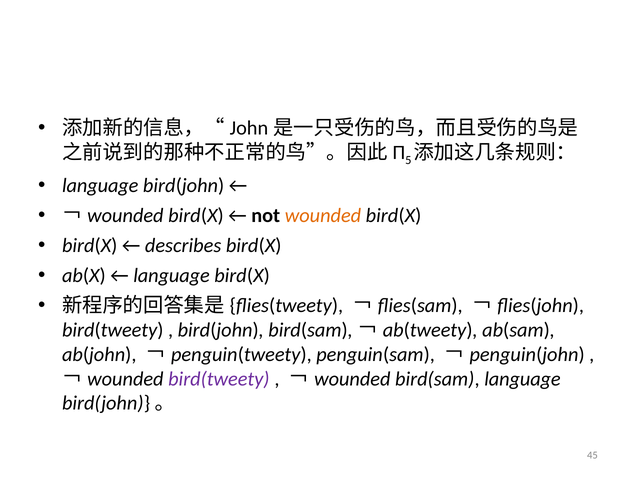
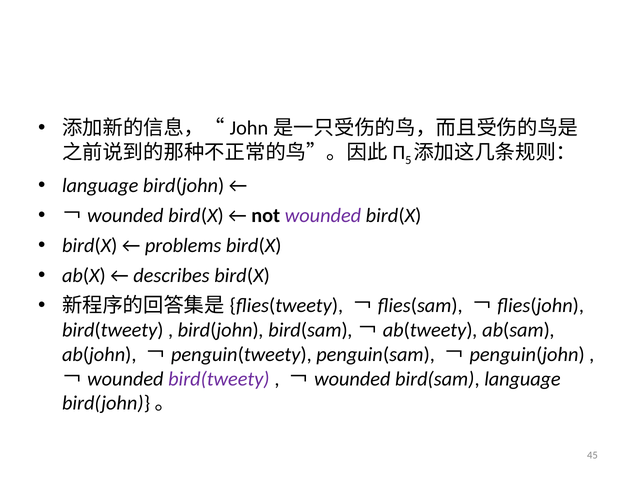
wounded colour: orange -> purple
describes: describes -> problems
language at (172, 276): language -> describes
